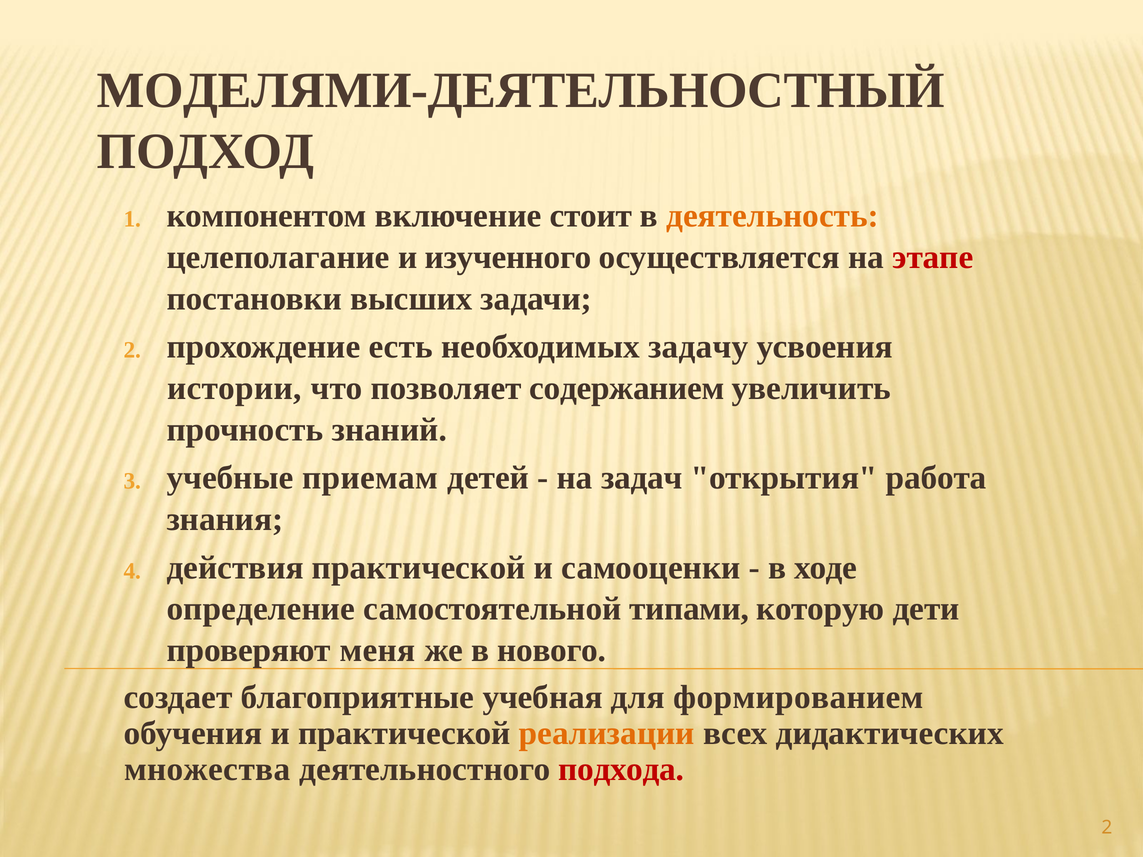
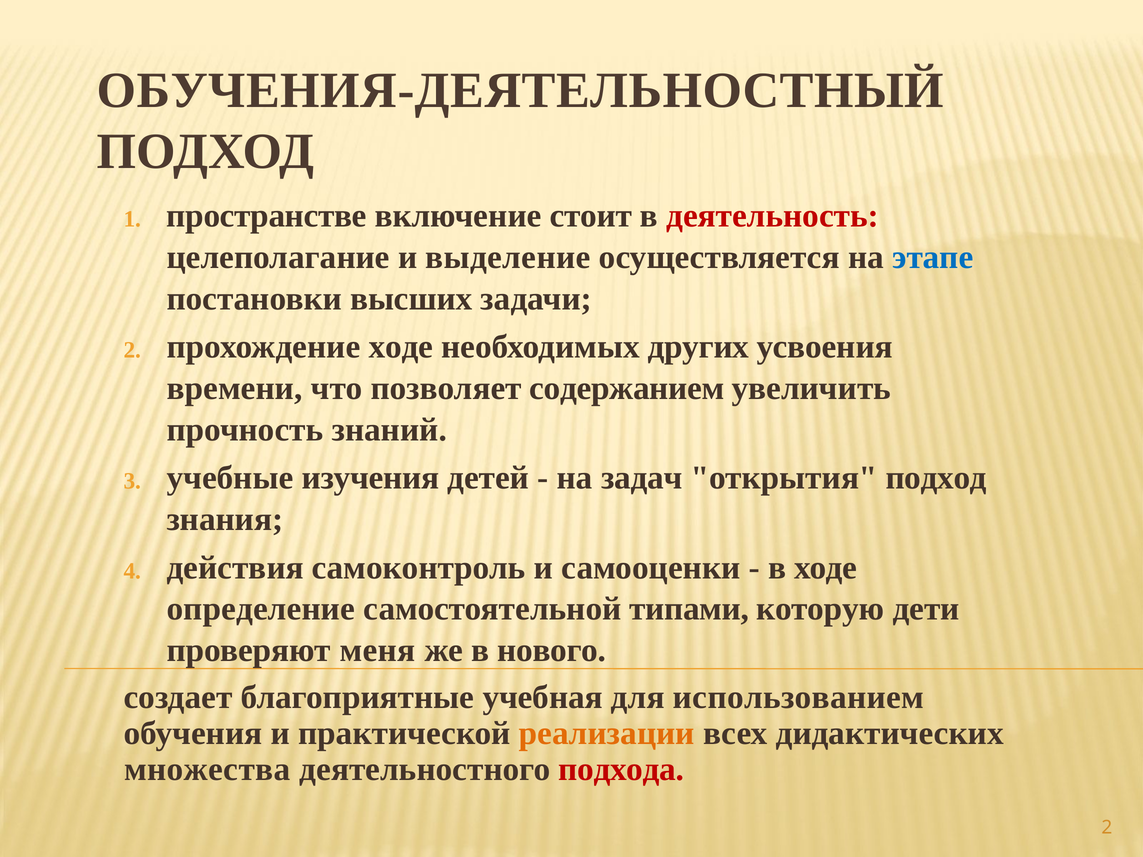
МОДЕЛЯМИ-ДЕЯТЕЛЬНОСТНЫЙ: МОДЕЛЯМИ-ДЕЯТЕЛЬНОСТНЫЙ -> ОБУЧЕНИЯ-ДЕЯТЕЛЬНОСТНЫЙ
компонентом: компонентом -> пространстве
деятельность colour: orange -> red
изученного: изученного -> выделение
этапе colour: red -> blue
прохождение есть: есть -> ходе
задачу: задачу -> других
истории: истории -> времени
приемам: приемам -> изучения
открытия работа: работа -> подход
действия практической: практической -> самоконтроль
формированием: формированием -> использованием
